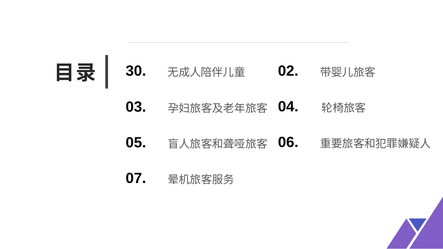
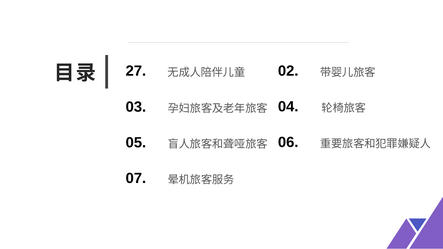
30: 30 -> 27
